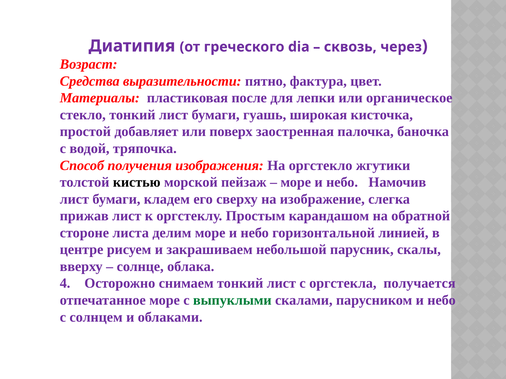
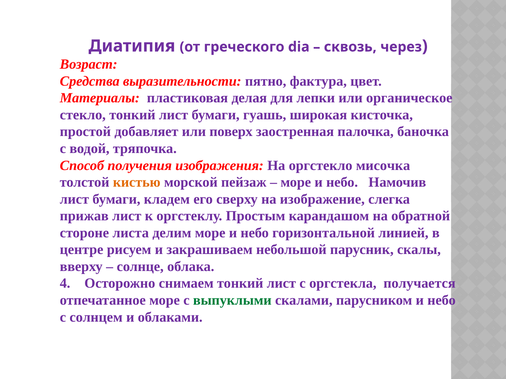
после: после -> делая
жгутики: жгутики -> мисочка
кистью colour: black -> orange
